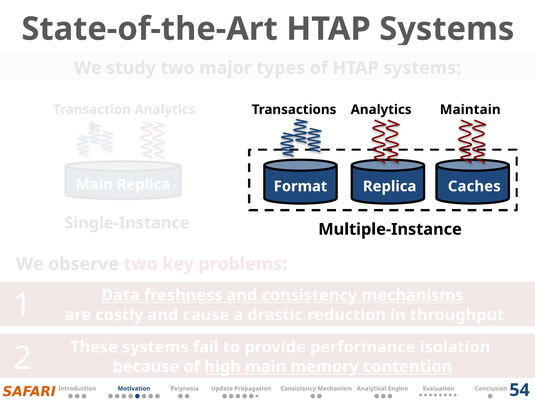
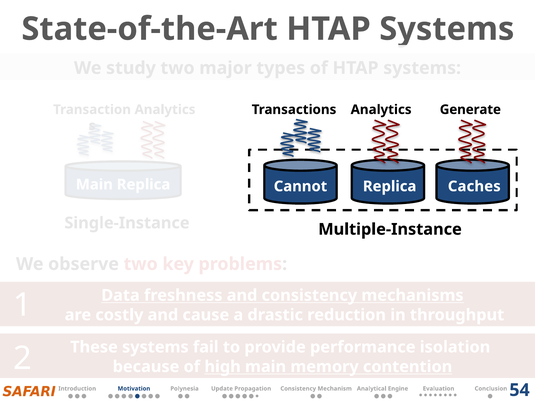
Maintain: Maintain -> Generate
Format: Format -> Cannot
